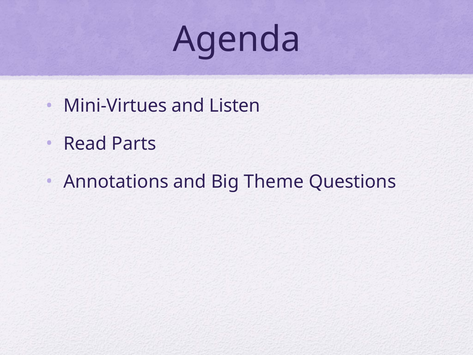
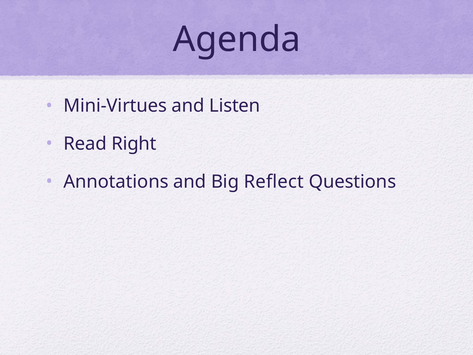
Parts: Parts -> Right
Theme: Theme -> Reflect
